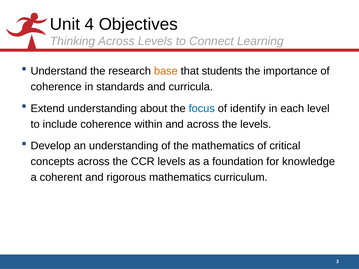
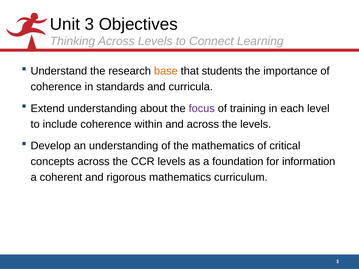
Unit 4: 4 -> 3
focus colour: blue -> purple
identify: identify -> training
knowledge: knowledge -> information
